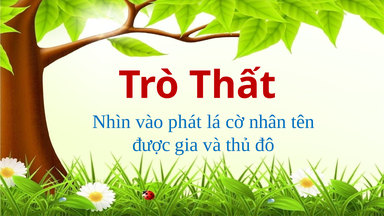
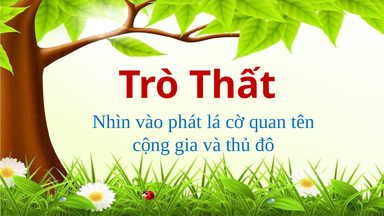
nhân: nhân -> quan
được: được -> cộng
